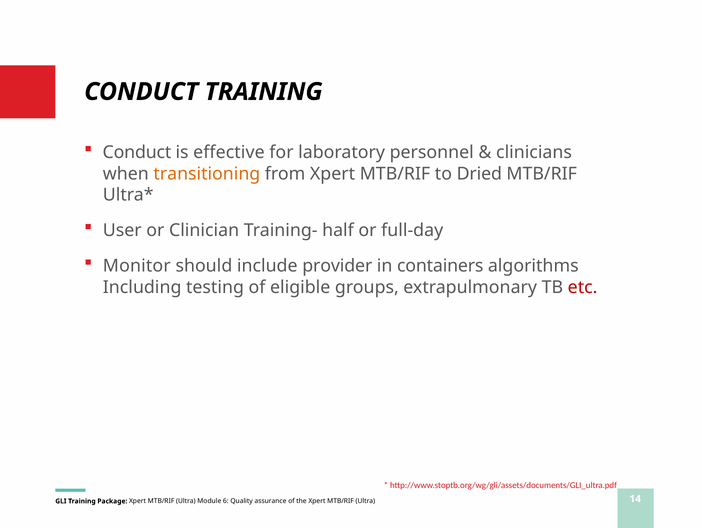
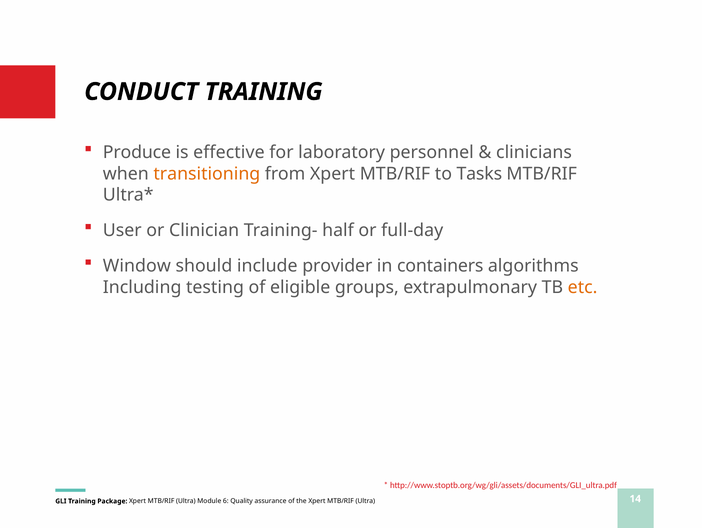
Conduct at (137, 153): Conduct -> Produce
Dried: Dried -> Tasks
Monitor: Monitor -> Window
etc colour: red -> orange
